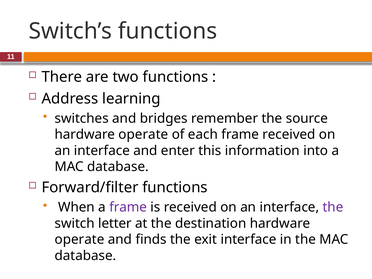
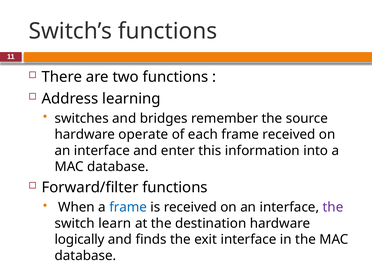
frame at (128, 207) colour: purple -> blue
letter: letter -> learn
operate at (79, 239): operate -> logically
